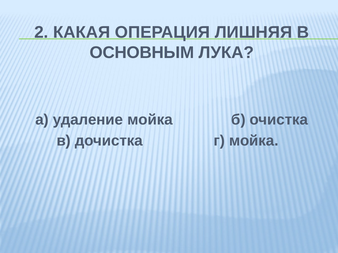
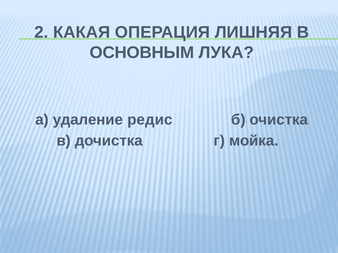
удаление мойка: мойка -> редис
